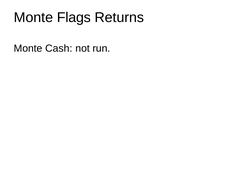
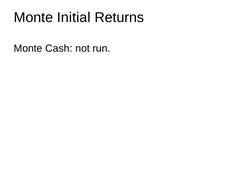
Flags: Flags -> Initial
